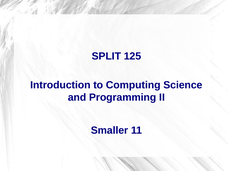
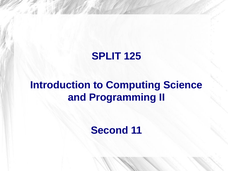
Smaller: Smaller -> Second
